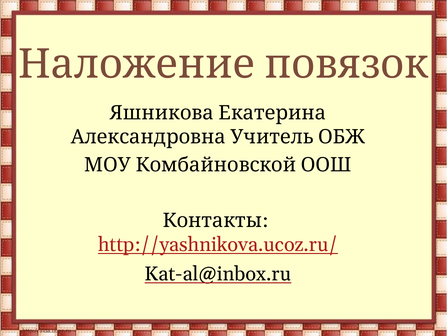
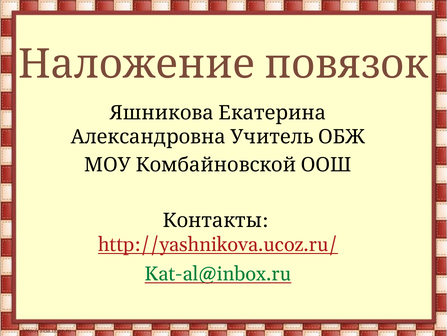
Kat-al@inbox.ru colour: black -> green
